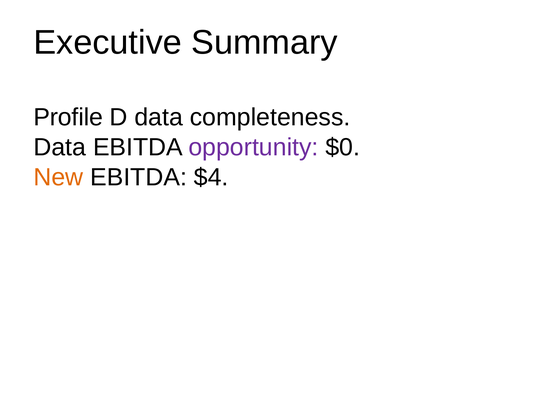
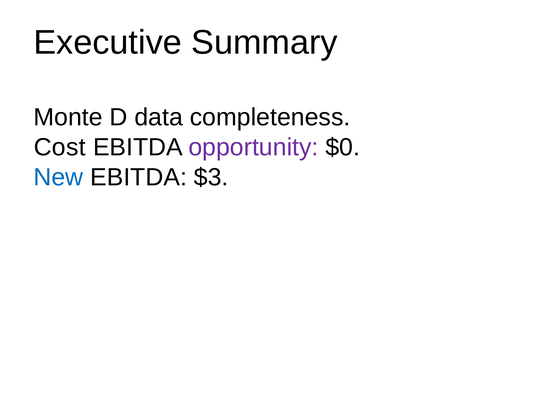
Profile: Profile -> Monte
Data at (60, 147): Data -> Cost
New colour: orange -> blue
$4: $4 -> $3
